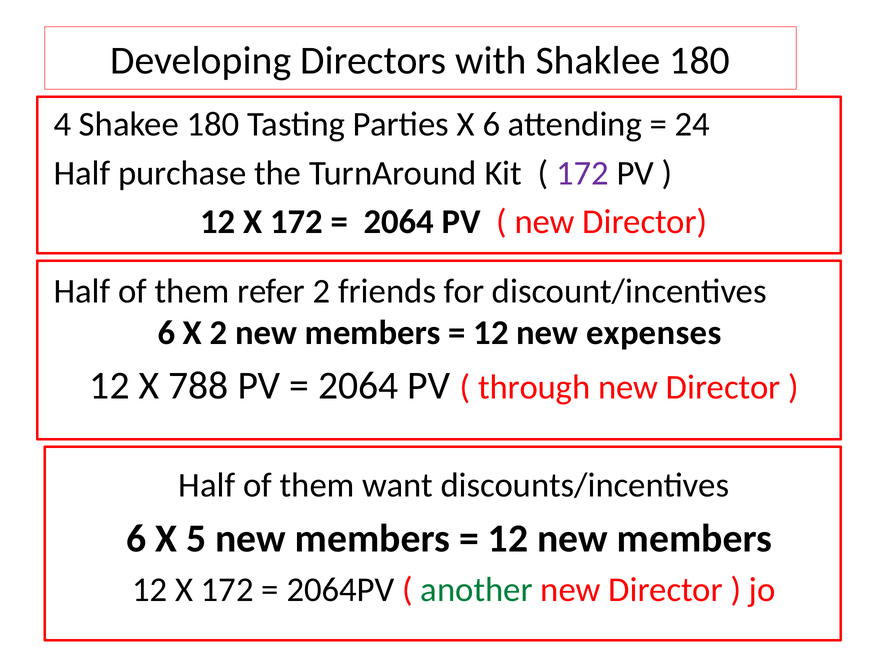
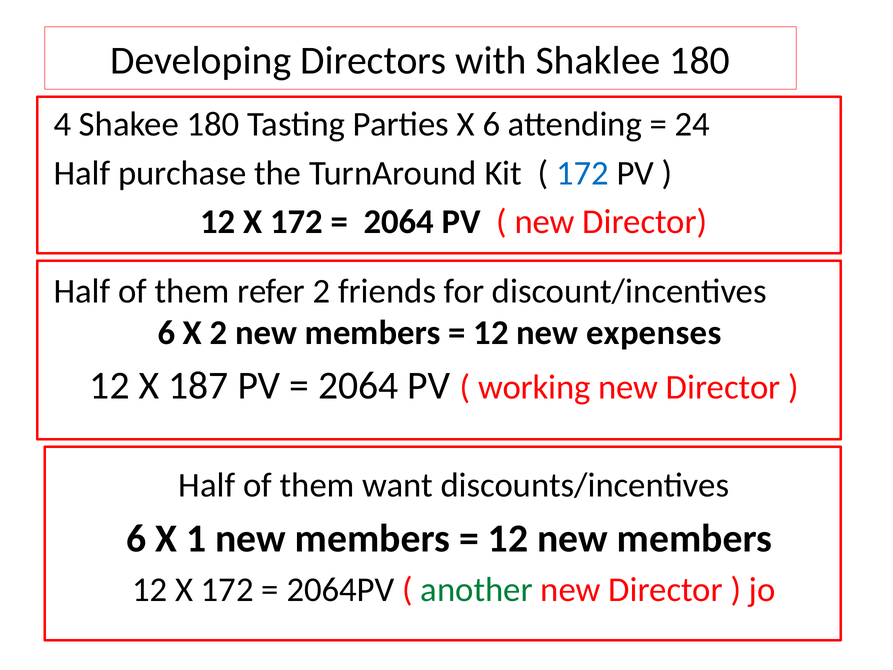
172 at (582, 173) colour: purple -> blue
788: 788 -> 187
through: through -> working
5: 5 -> 1
